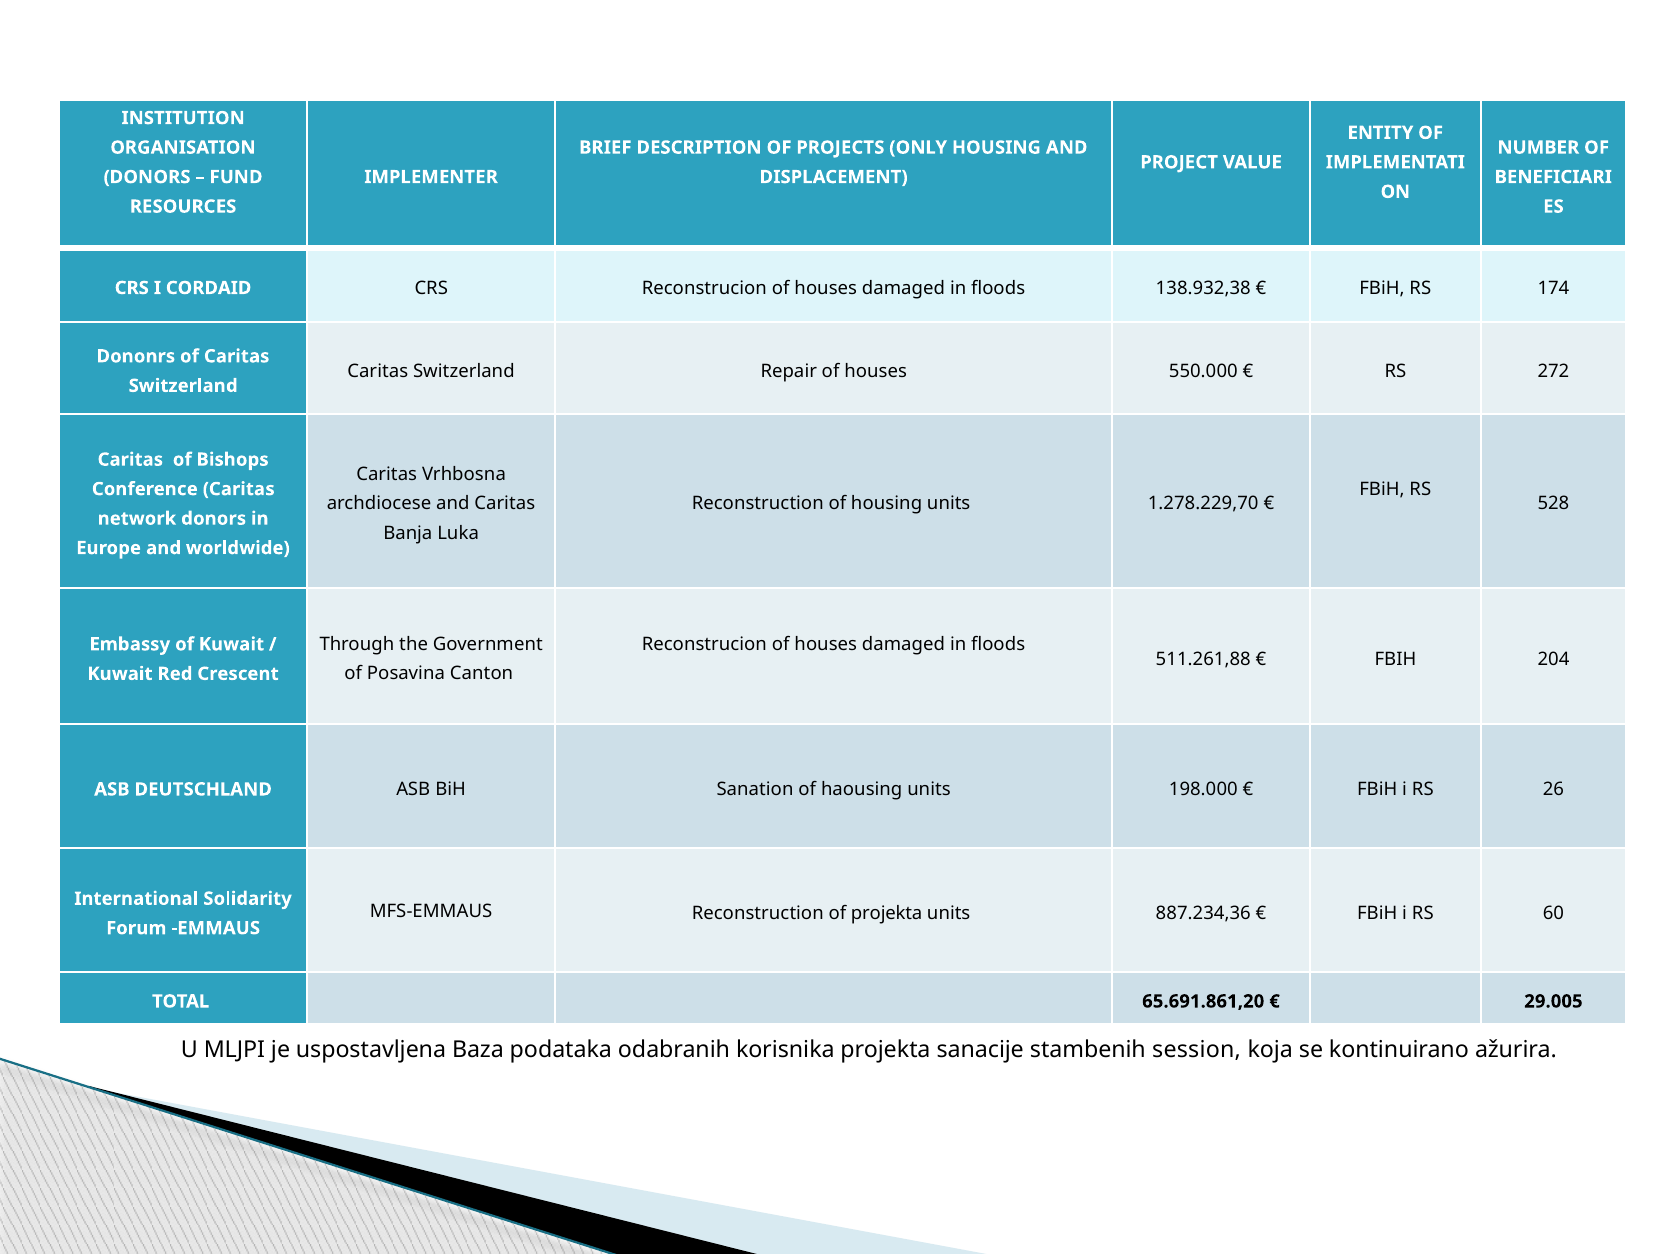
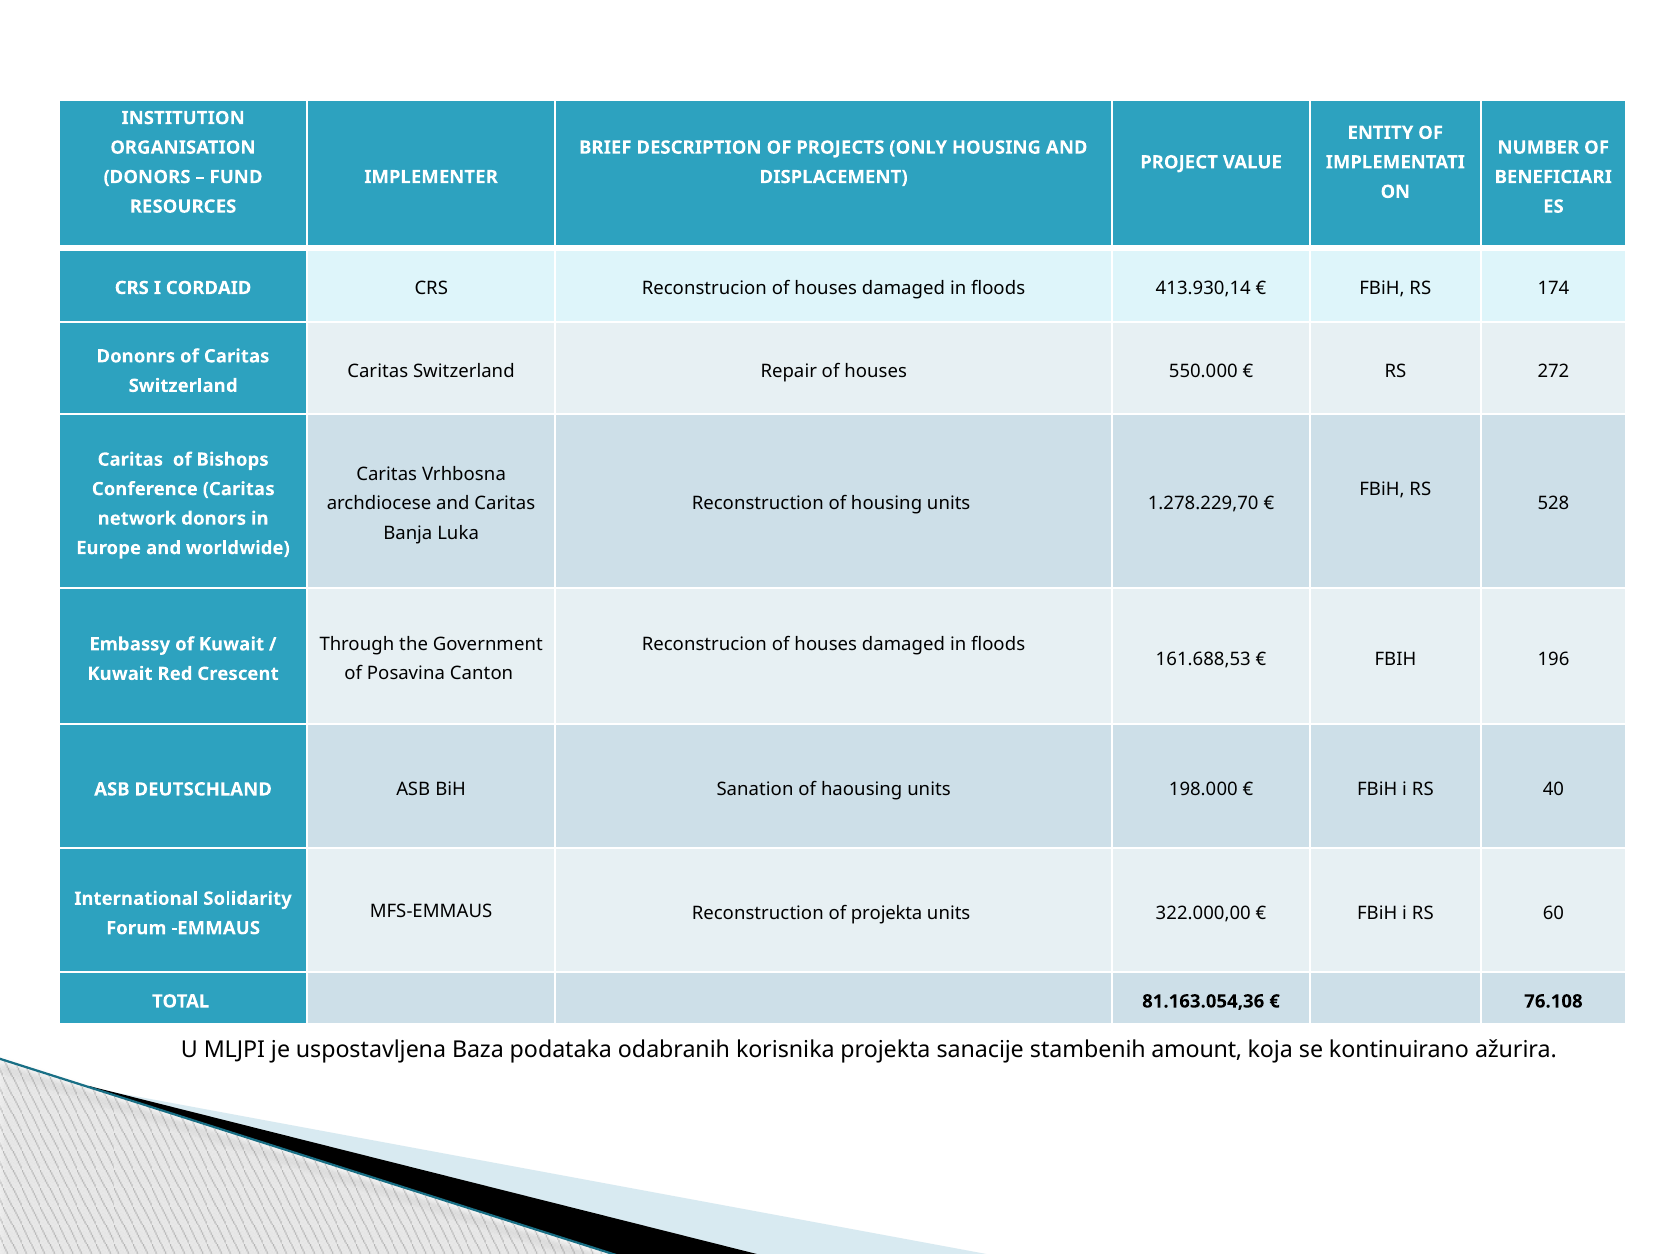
138.932,38: 138.932,38 -> 413.930,14
511.261,88: 511.261,88 -> 161.688,53
204: 204 -> 196
26: 26 -> 40
887.234,36: 887.234,36 -> 322.000,00
65.691.861,20: 65.691.861,20 -> 81.163.054,36
29.005: 29.005 -> 76.108
session: session -> amount
